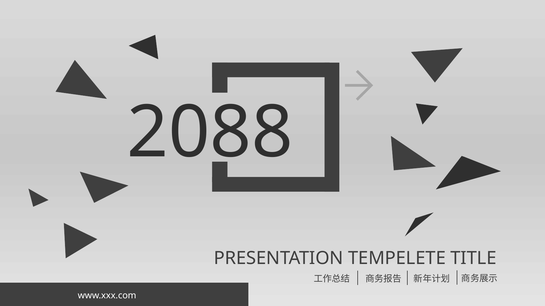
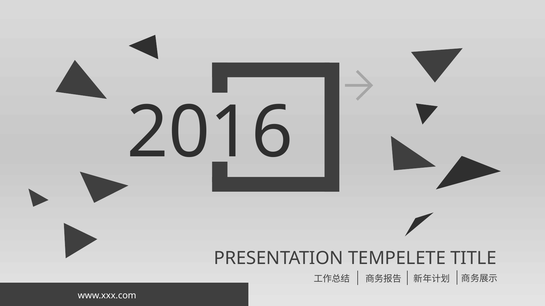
2088: 2088 -> 2016
